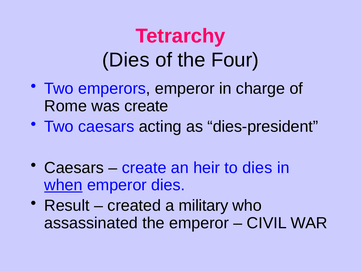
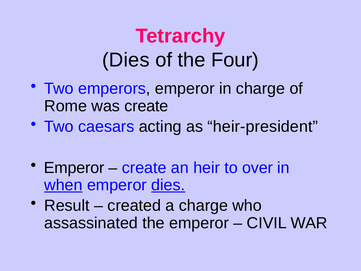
dies-president: dies-president -> heir-president
Caesars at (74, 168): Caesars -> Emperor
to dies: dies -> over
dies at (168, 185) underline: none -> present
a military: military -> charge
